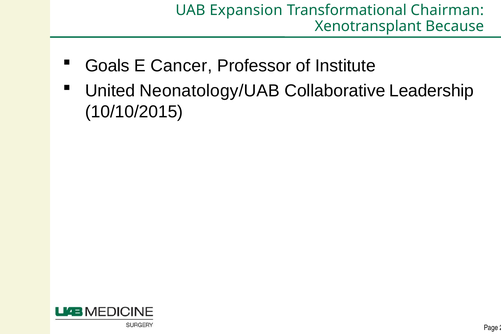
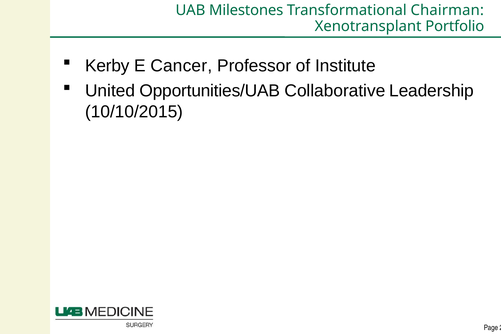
Expansion: Expansion -> Milestones
Because: Because -> Portfolio
Goals: Goals -> Kerby
Neonatology/UAB: Neonatology/UAB -> Opportunities/UAB
